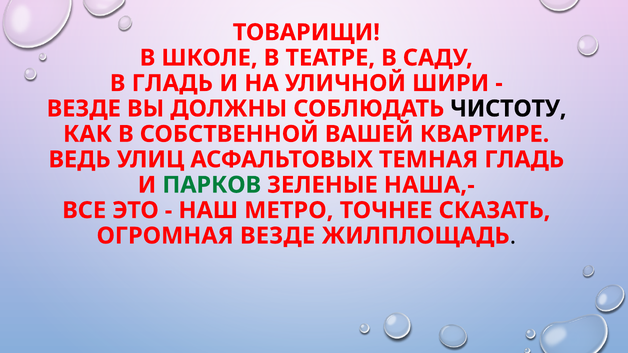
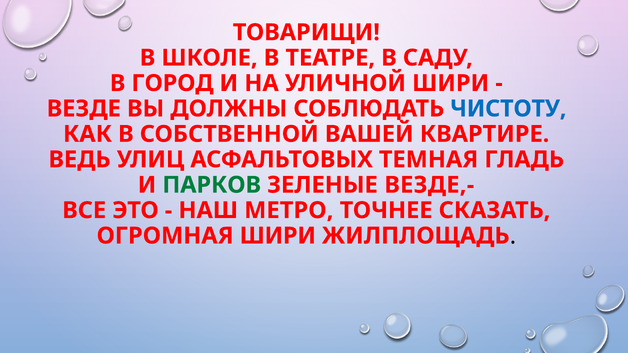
В ГЛАДЬ: ГЛАДЬ -> ГОРОД
ЧИСТОТУ colour: black -> blue
НАША,-: НАША,- -> ВЕЗДЕ,-
ОГРОМНАЯ ВЕЗДЕ: ВЕЗДЕ -> ШИРИ
